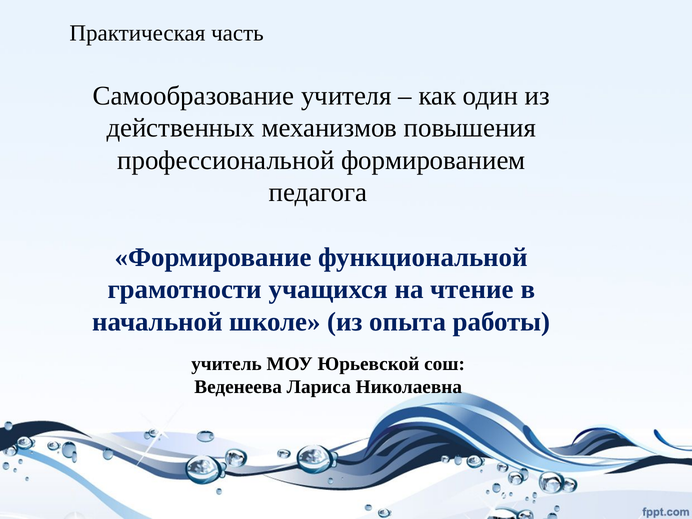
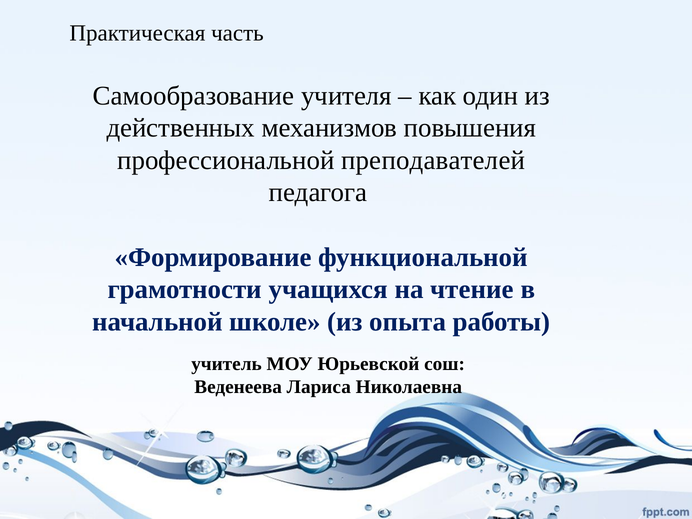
формированием: формированием -> преподавателей
